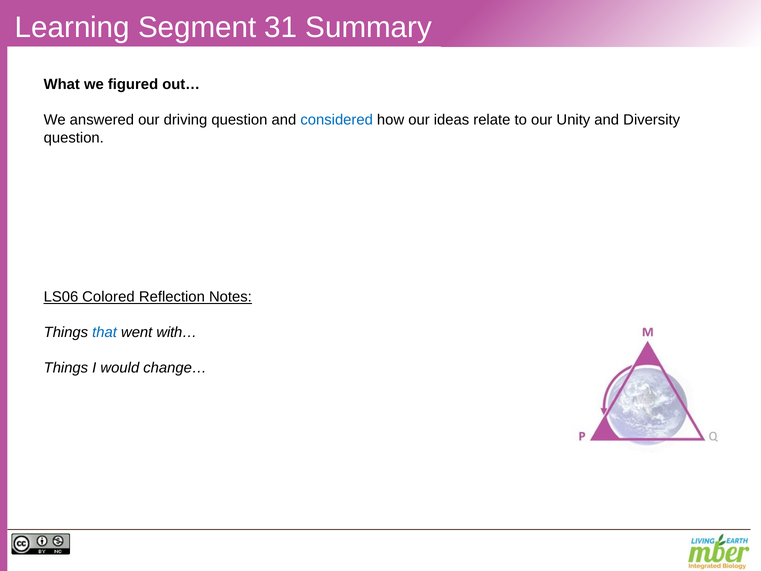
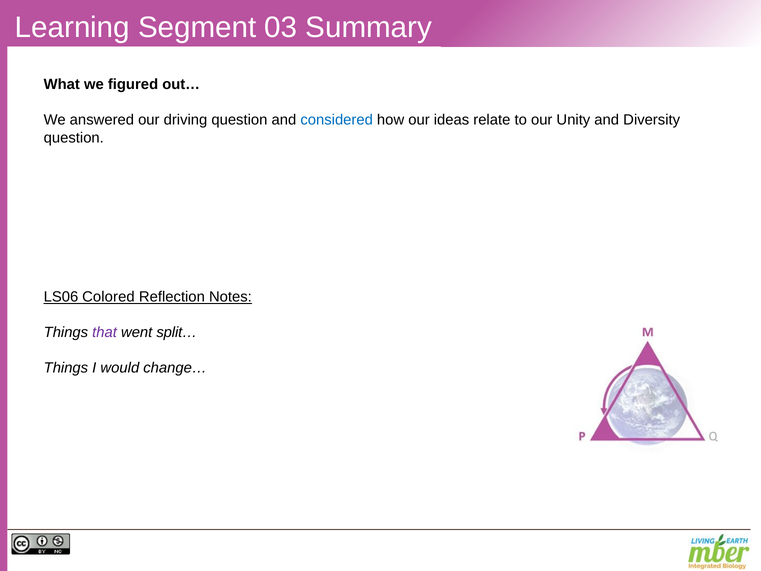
31: 31 -> 03
that colour: blue -> purple
with…: with… -> split…
